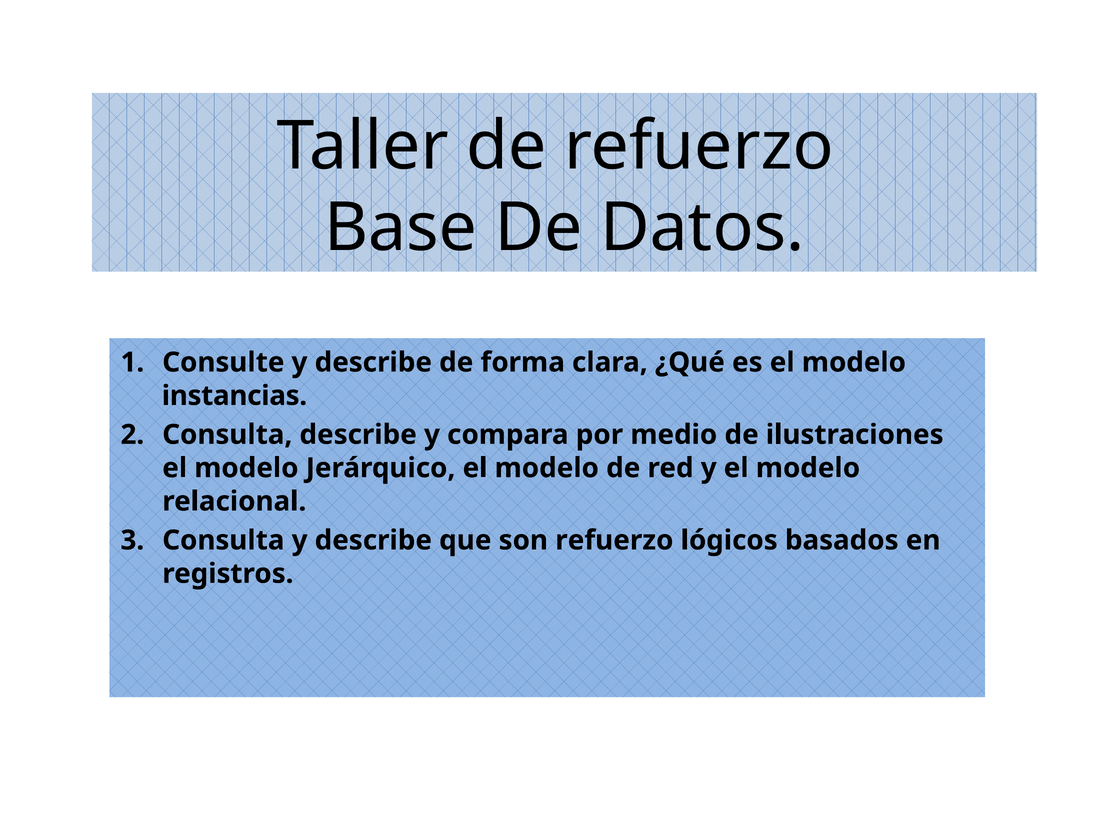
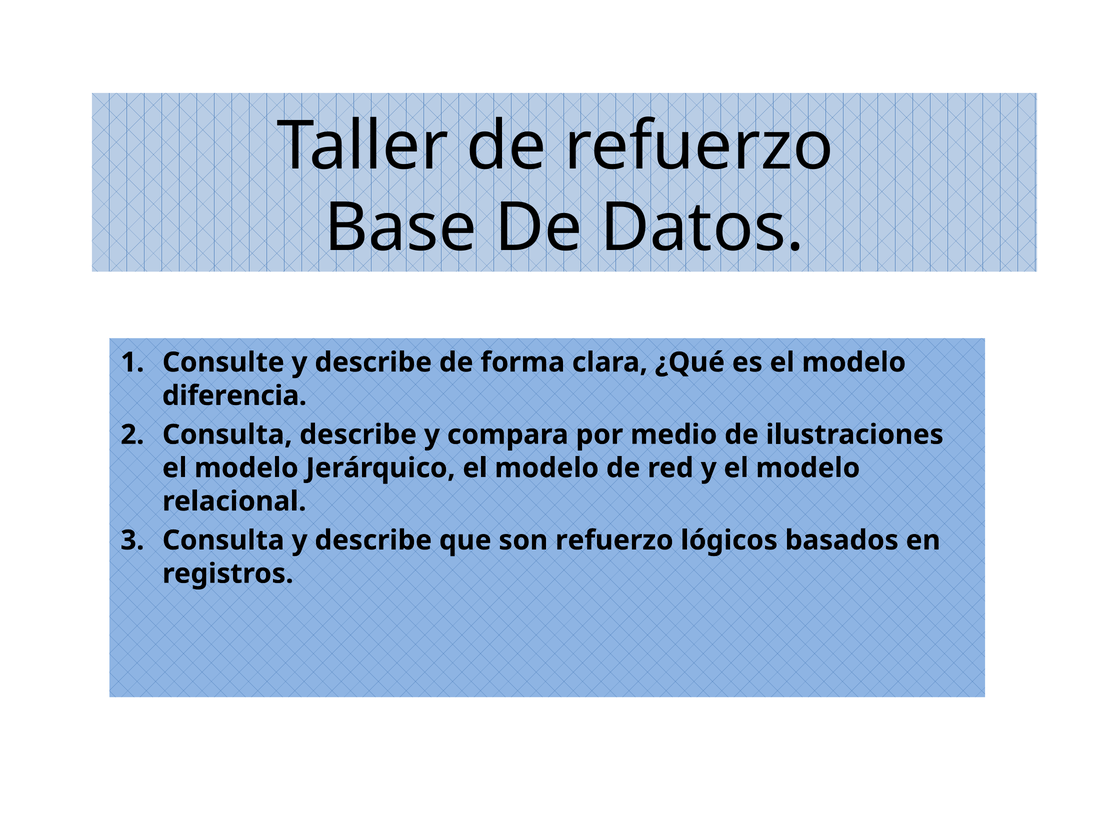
instancias: instancias -> diferencia
